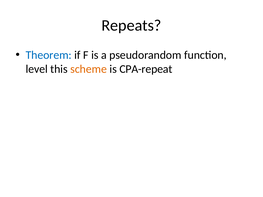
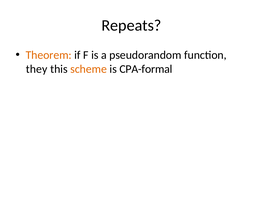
Theorem colour: blue -> orange
level: level -> they
CPA-repeat: CPA-repeat -> CPA-formal
